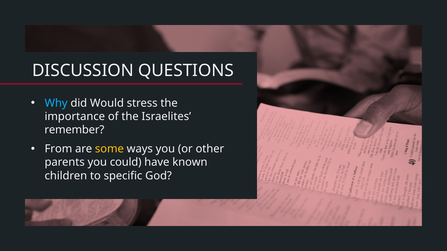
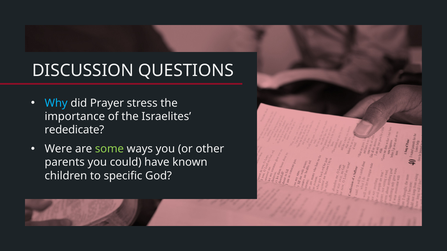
Would: Would -> Prayer
remember: remember -> rededicate
From: From -> Were
some colour: yellow -> light green
